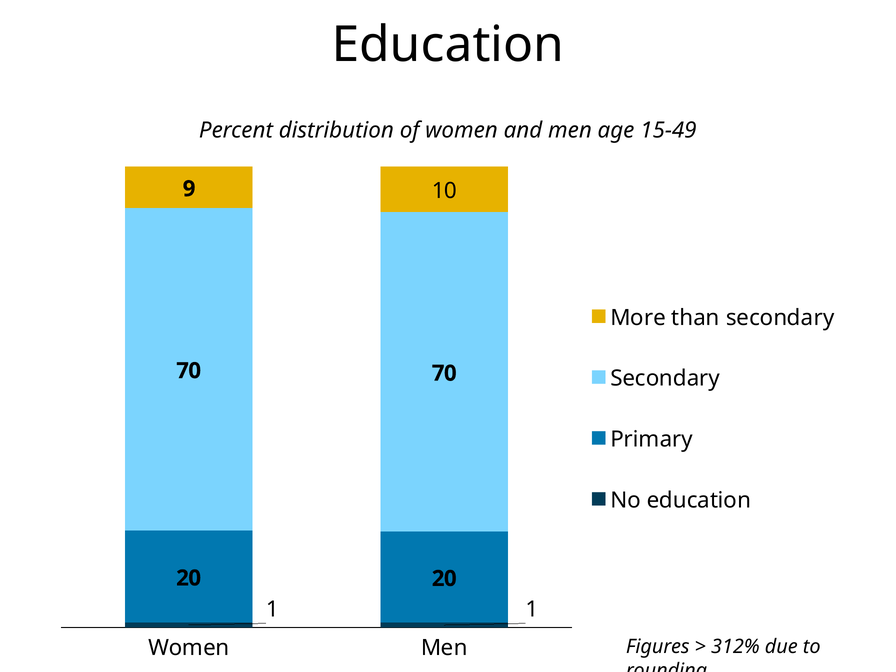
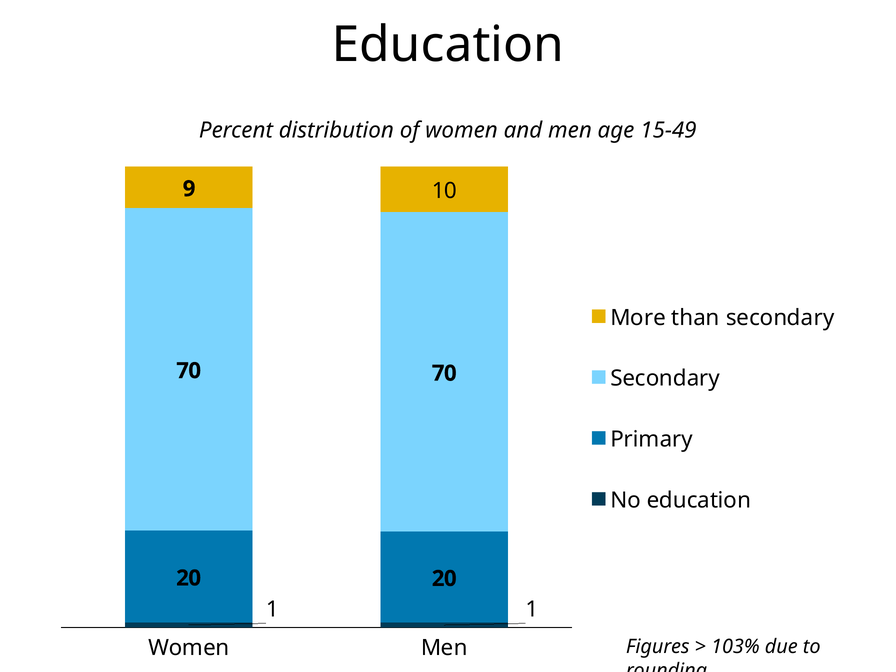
312%: 312% -> 103%
